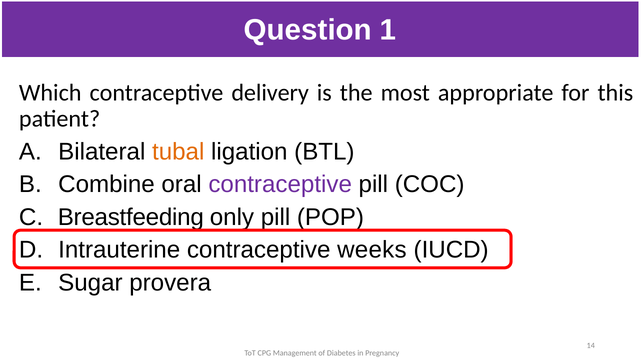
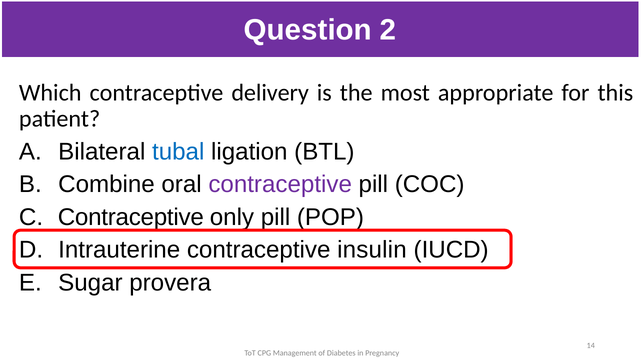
1: 1 -> 2
tubal colour: orange -> blue
Breastfeeding at (131, 217): Breastfeeding -> Contraceptive
weeks: weeks -> insulin
